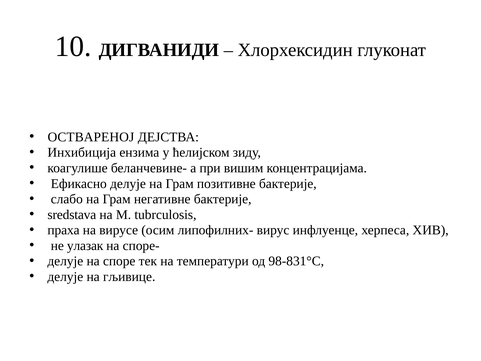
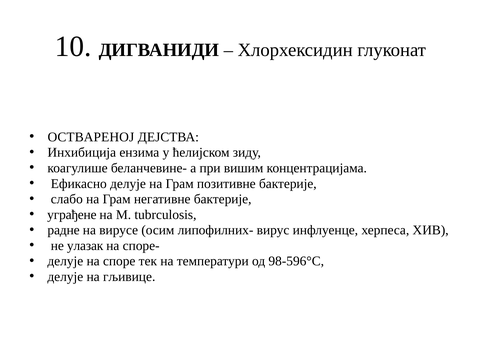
sredstava: sredstava -> уграђене
праха: праха -> радне
98-831°С: 98-831°С -> 98-596°С
